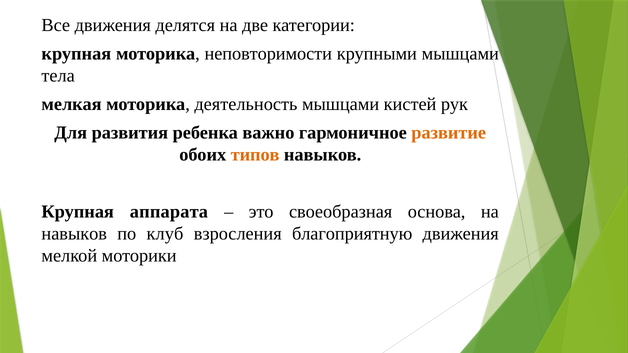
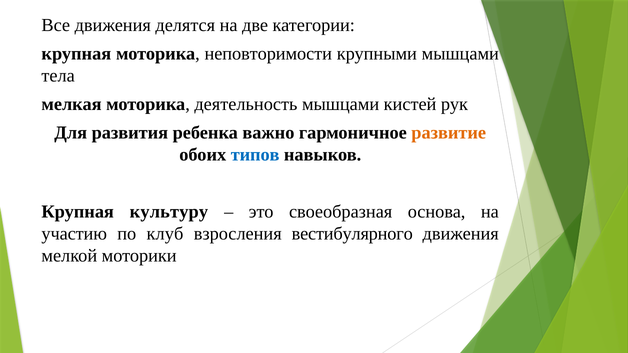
типов colour: orange -> blue
аппарата: аппарата -> культуру
навыков at (74, 234): навыков -> участию
благоприятную: благоприятную -> вестибулярного
